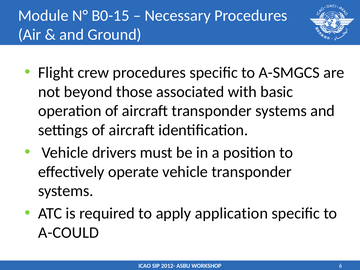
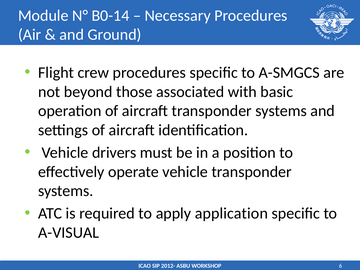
B0-15: B0-15 -> B0-14
A-COULD: A-COULD -> A-VISUAL
